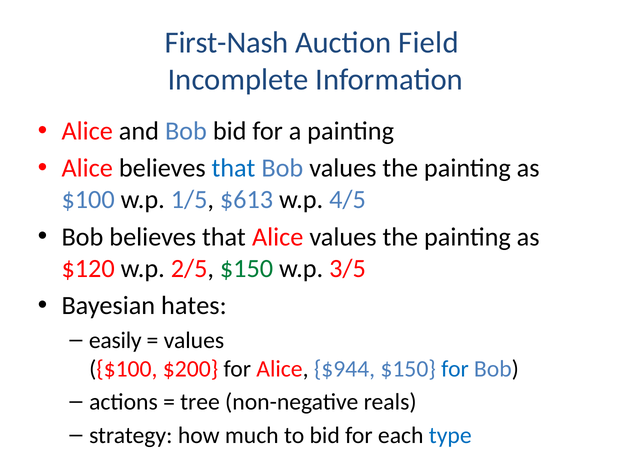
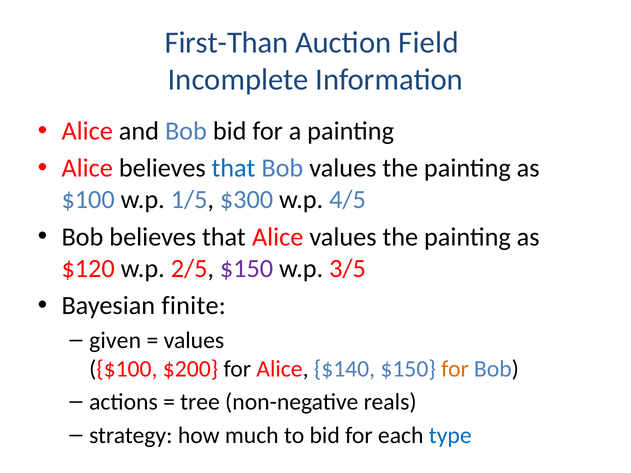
First-Nash: First-Nash -> First-Than
$613: $613 -> $300
$150 at (247, 269) colour: green -> purple
hates: hates -> finite
easily: easily -> given
$944: $944 -> $140
for at (455, 369) colour: blue -> orange
